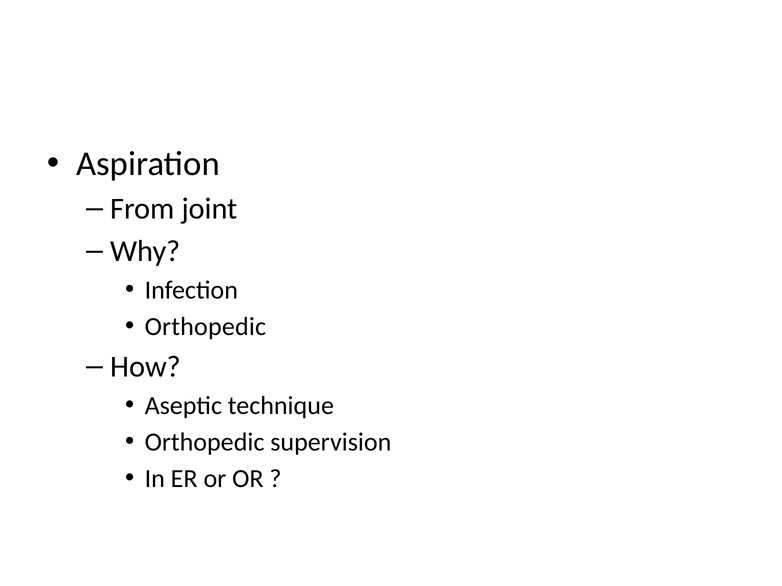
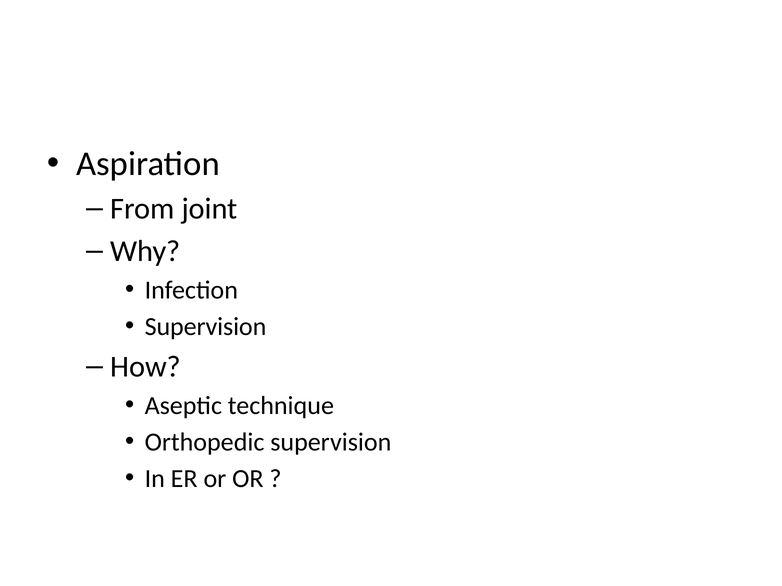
Orthopedic at (205, 327): Orthopedic -> Supervision
